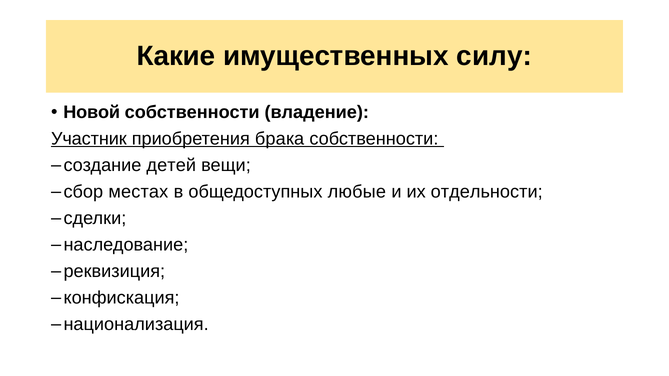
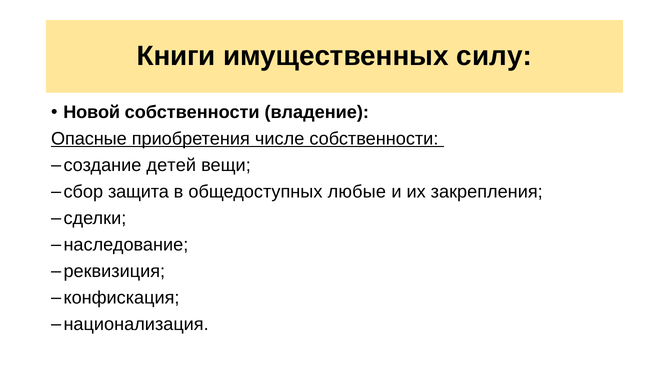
Какие: Какие -> Книги
Участник: Участник -> Опасные
брака: брака -> числе
местах: местах -> защита
отдельности: отдельности -> закрепления
